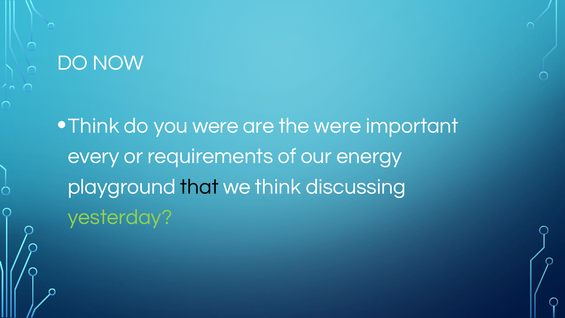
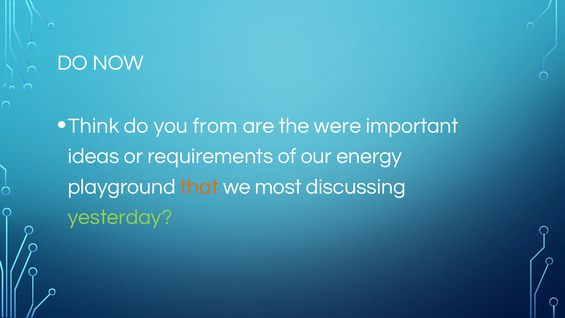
you were: were -> from
every: every -> ideas
that colour: black -> orange
we think: think -> most
